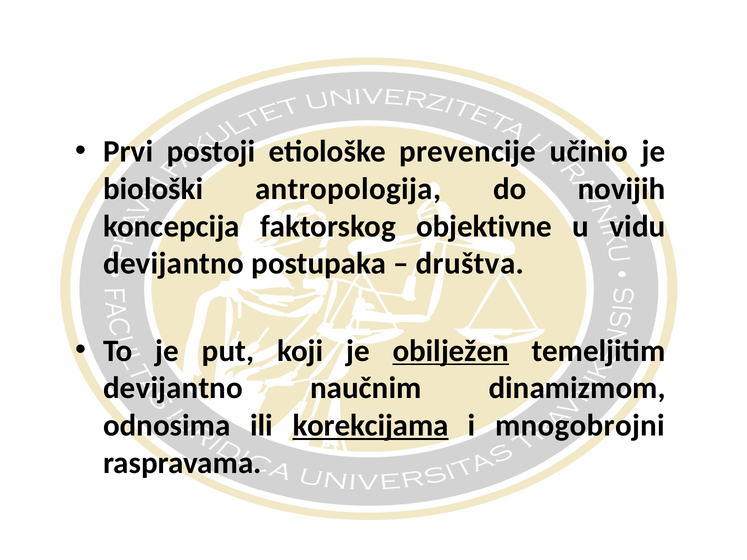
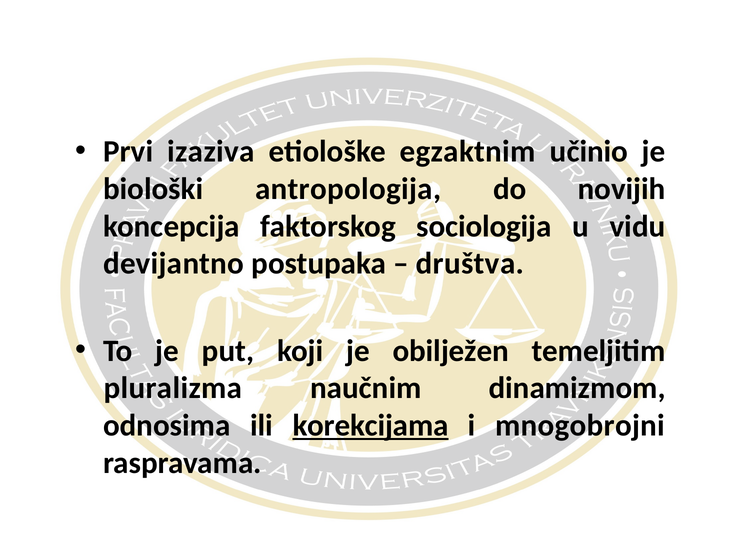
postoji: postoji -> izaziva
prevencije: prevencije -> egzaktnim
objektivne: objektivne -> sociologija
obilježen underline: present -> none
devijantno at (173, 388): devijantno -> pluralizma
